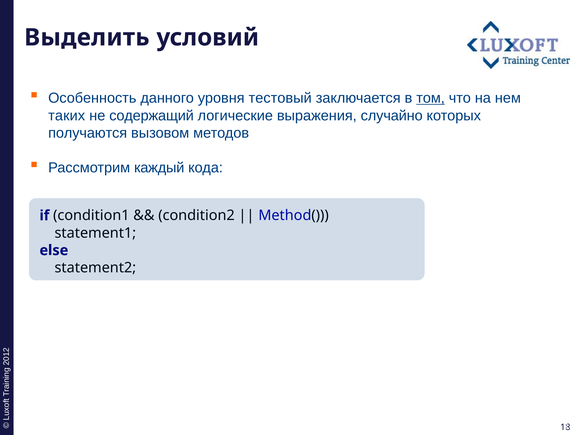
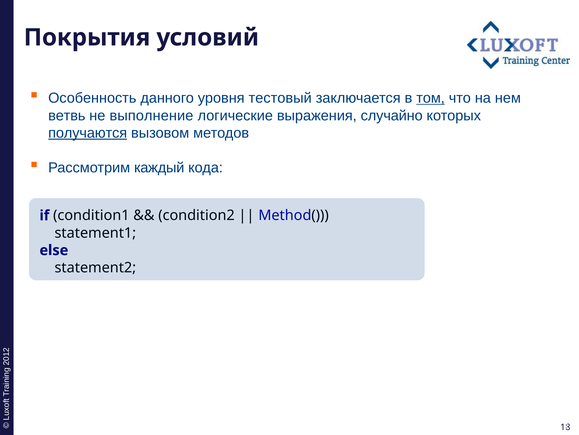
Выделить: Выделить -> Покрытия
таких: таких -> ветвь
содержащий: содержащий -> выполнение
получаются underline: none -> present
